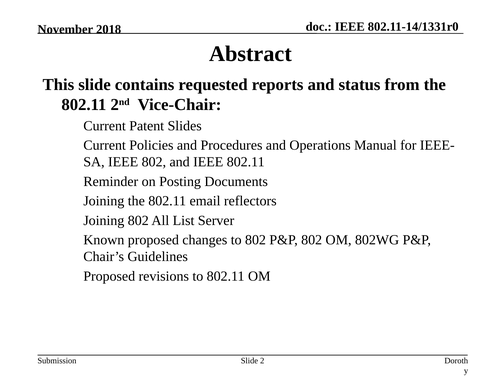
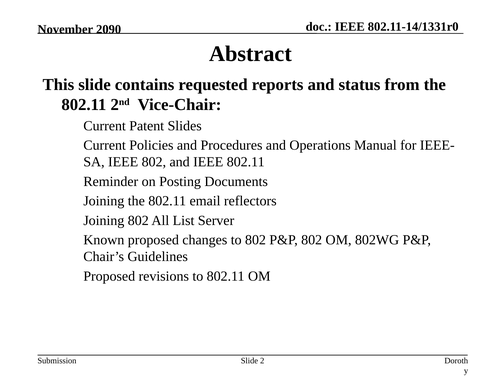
2018: 2018 -> 2090
